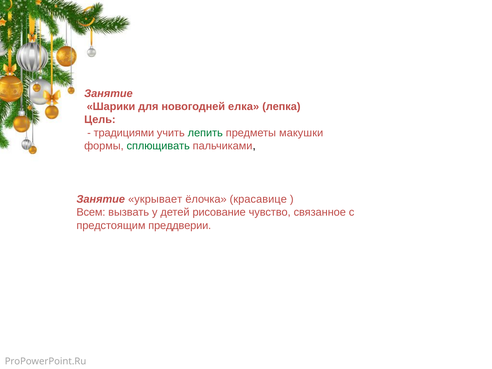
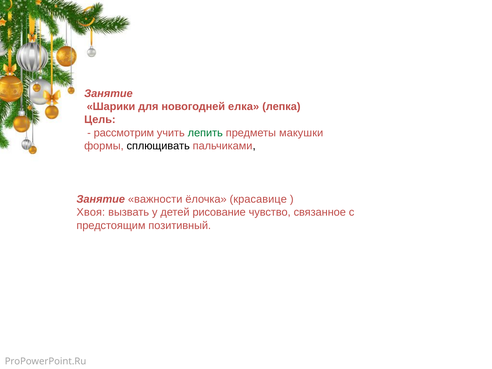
традициями: традициями -> рассмотрим
сплющивать colour: green -> black
укрывает: укрывает -> важности
Всем: Всем -> Хвоя
преддверии: преддверии -> позитивный
